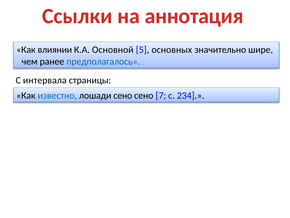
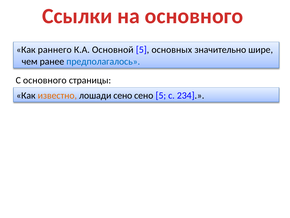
на аннотация: аннотация -> основного
влиянии: влиянии -> раннего
С интервала: интервала -> основного
известно colour: blue -> orange
сено 7: 7 -> 5
